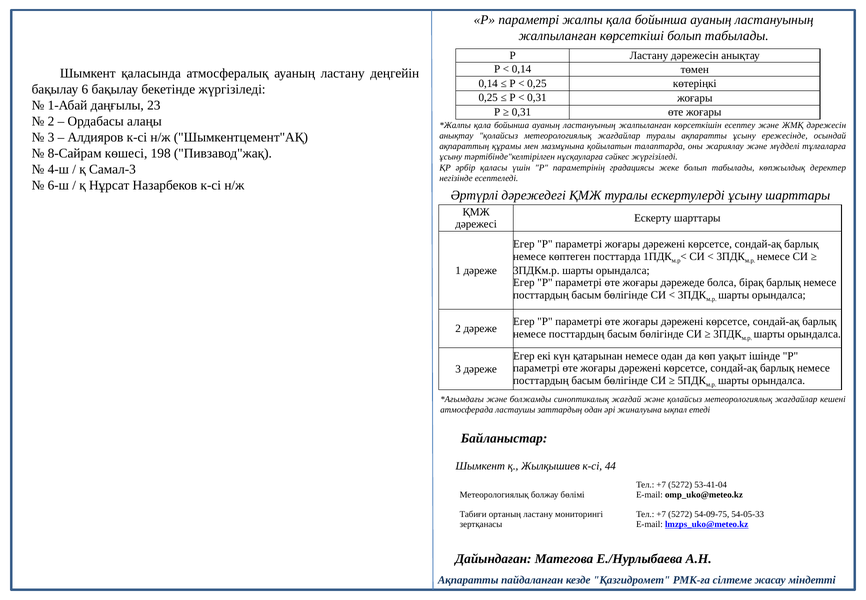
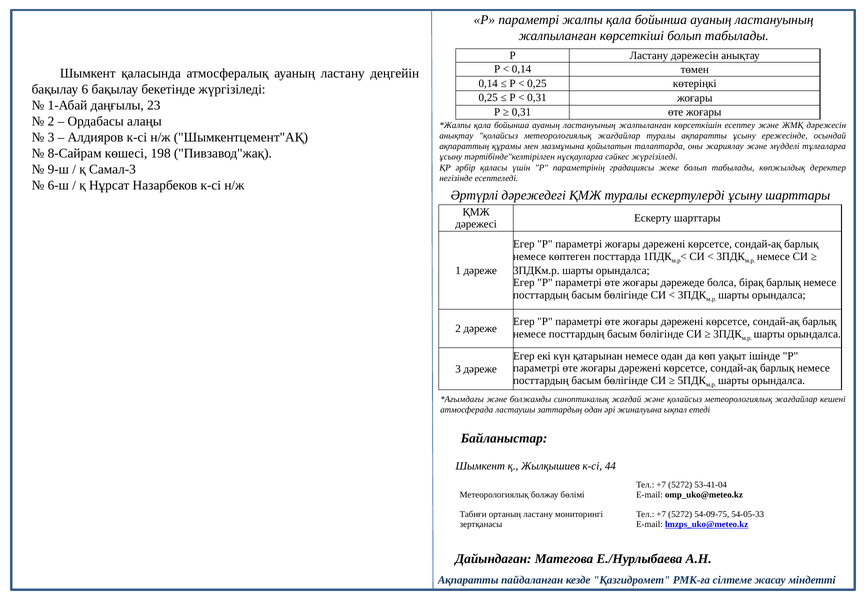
4-ш: 4-ш -> 9-ш
